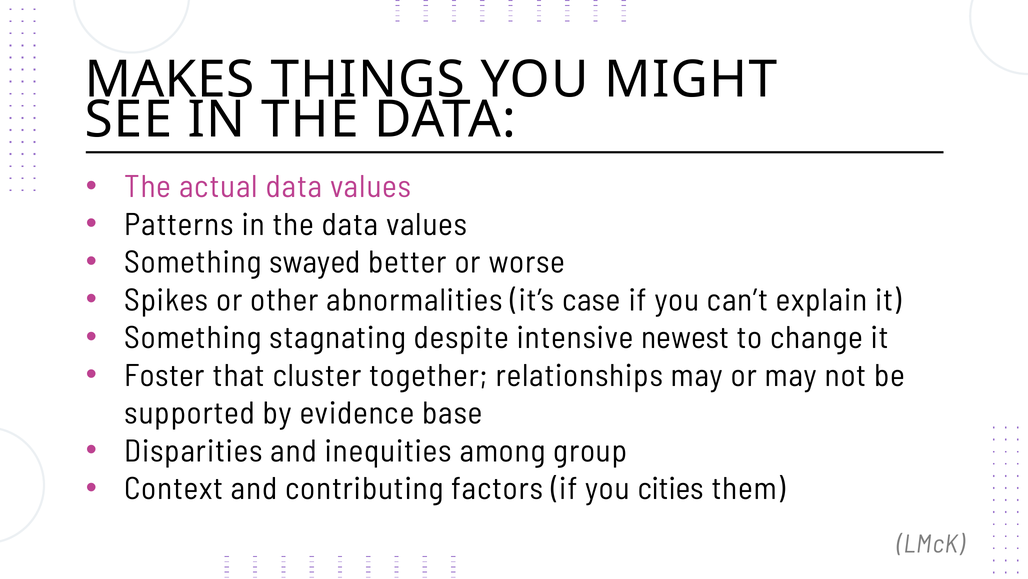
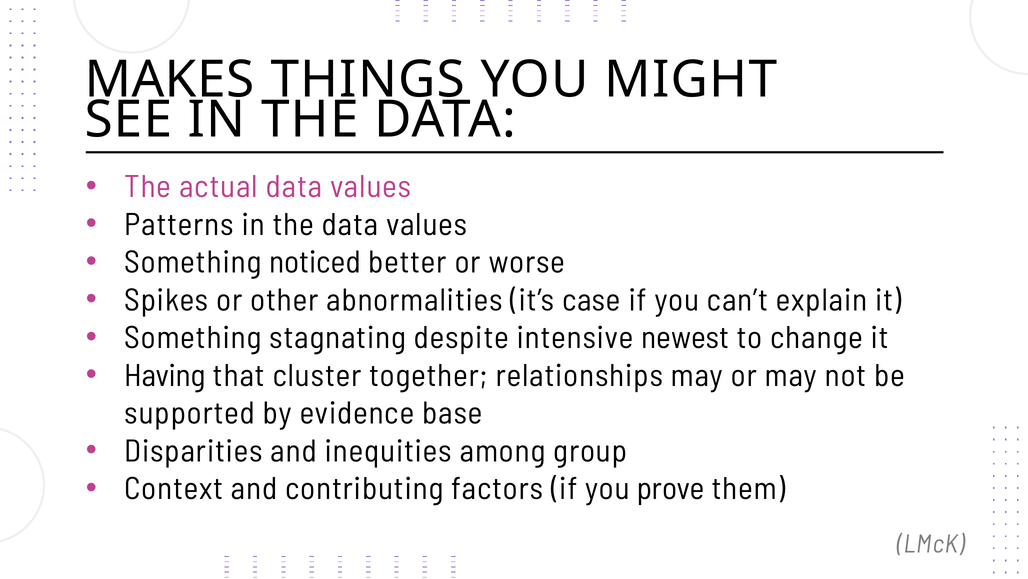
swayed: swayed -> noticed
Foster: Foster -> Having
cities: cities -> prove
